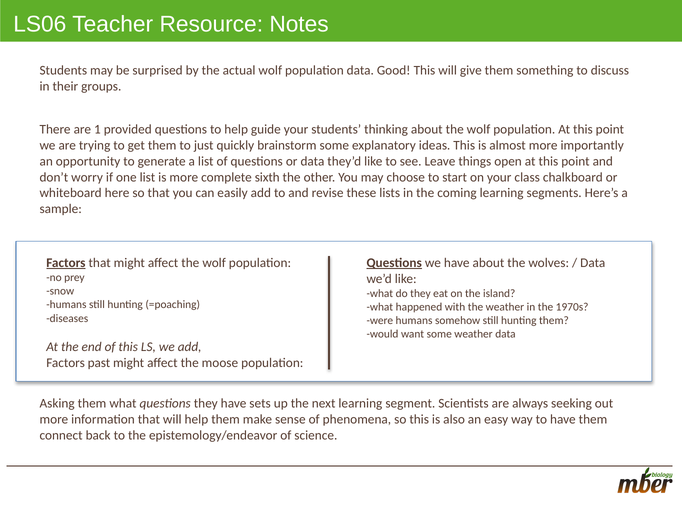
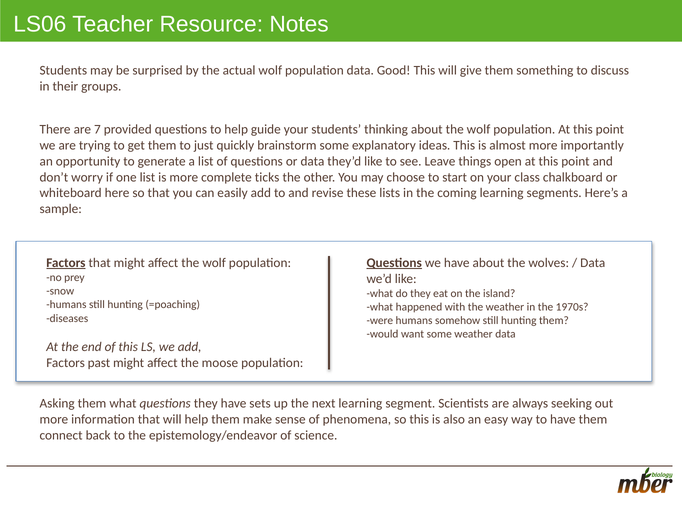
1: 1 -> 7
sixth: sixth -> ticks
